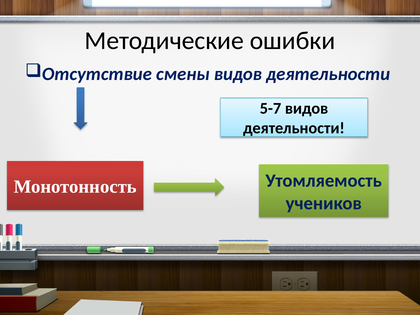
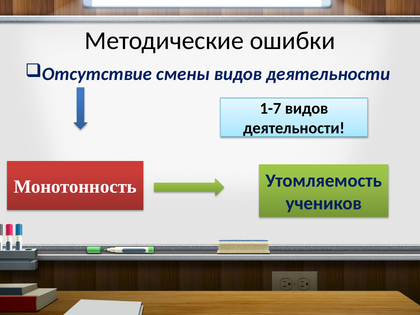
5-7: 5-7 -> 1-7
